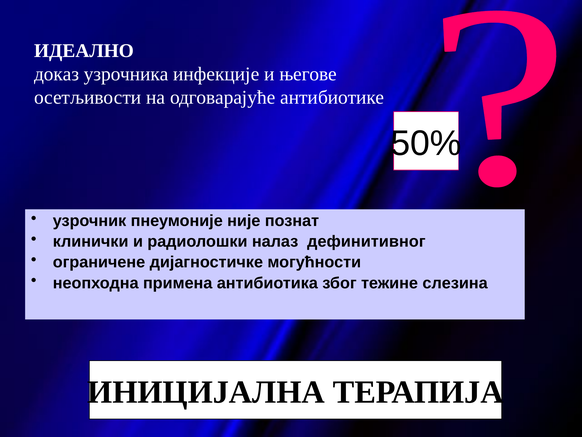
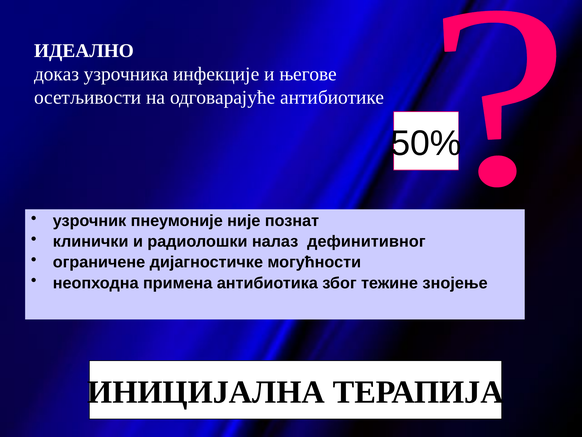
слезина: слезина -> знојење
